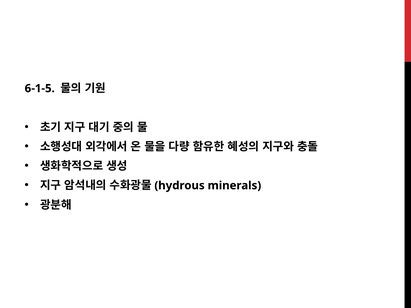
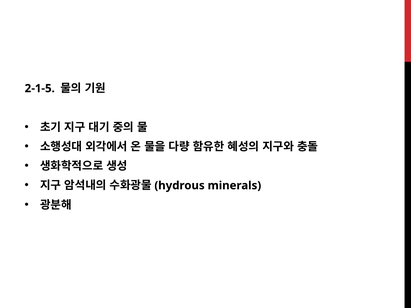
6-1-5: 6-1-5 -> 2-1-5
